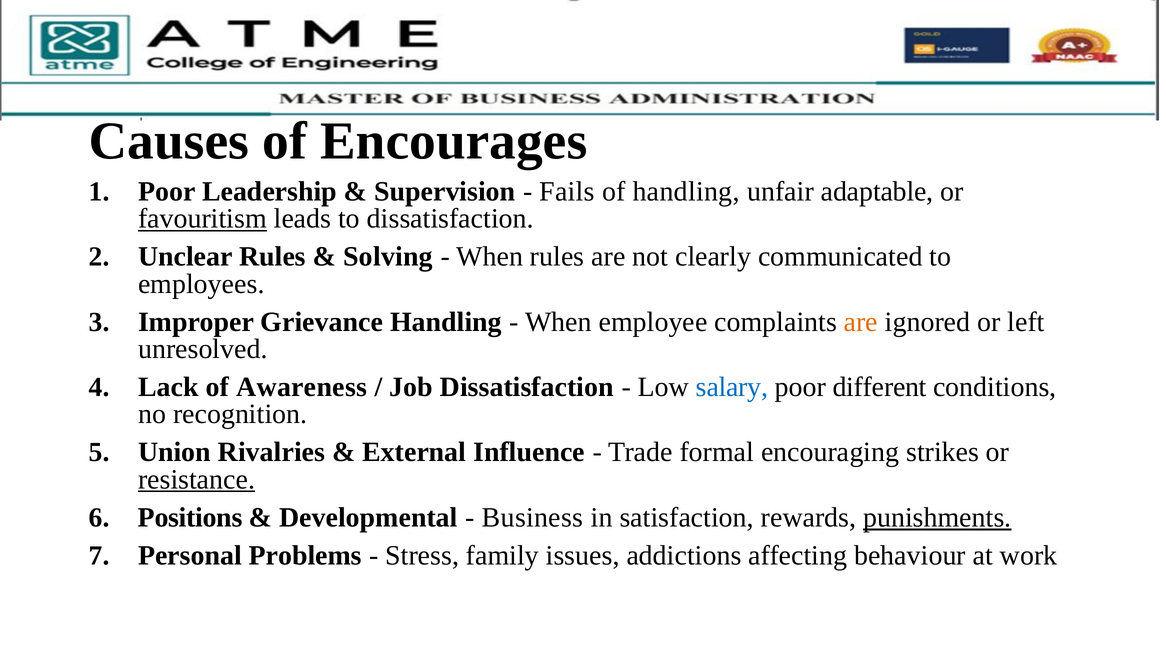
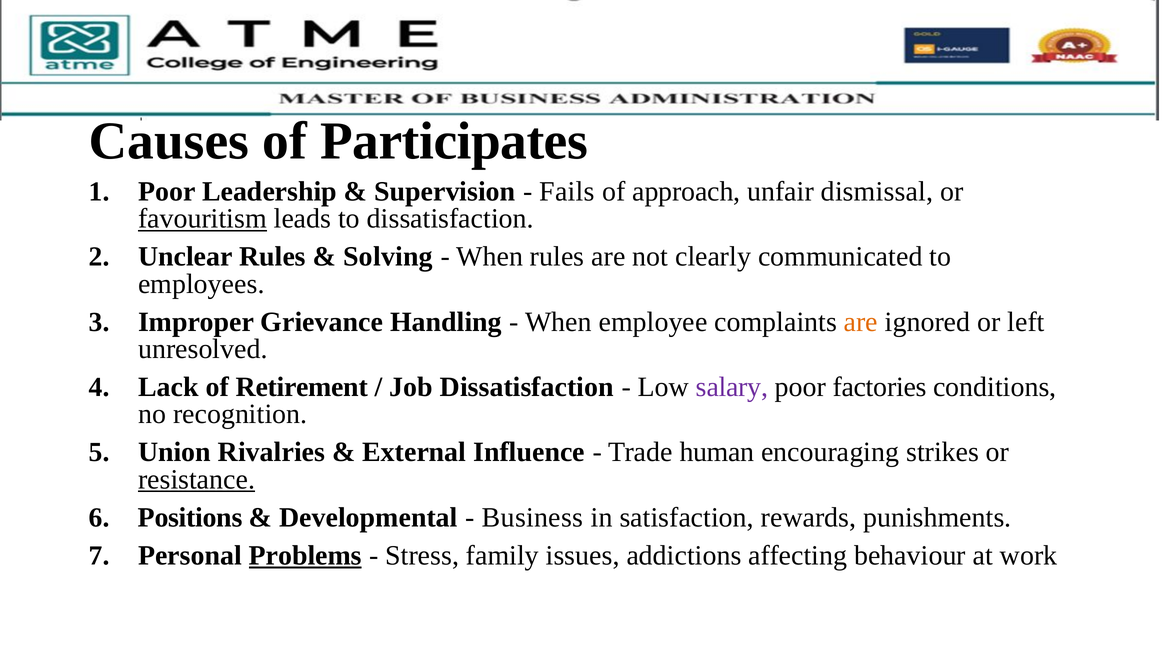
Encourages: Encourages -> Participates
of handling: handling -> approach
adaptable: adaptable -> dismissal
Awareness: Awareness -> Retirement
salary colour: blue -> purple
different: different -> factories
formal: formal -> human
punishments underline: present -> none
Problems underline: none -> present
